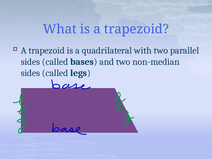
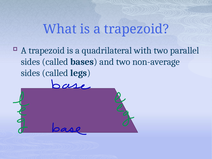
non-median: non-median -> non-average
